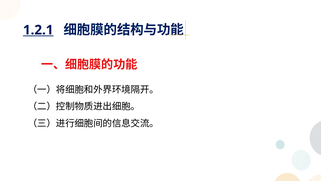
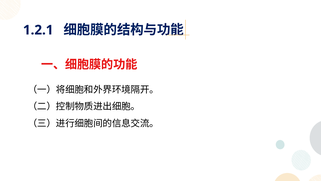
1.2.1 underline: present -> none
